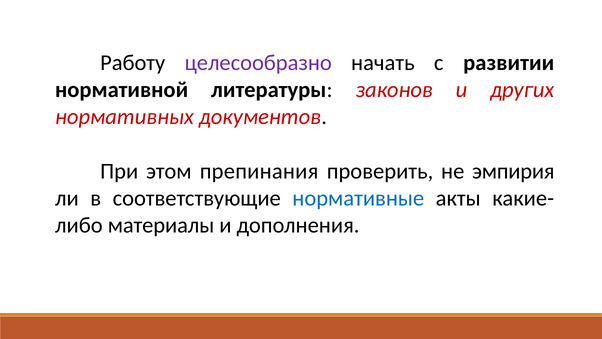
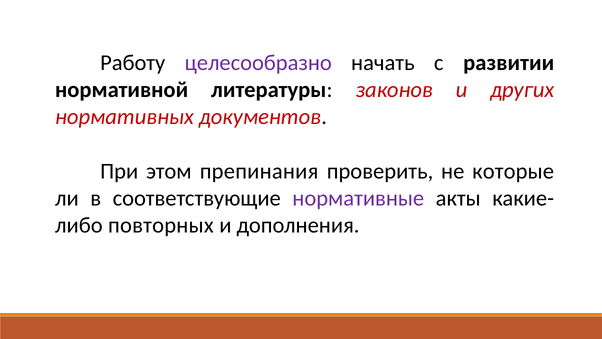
эмпирия: эмпирия -> которые
нормативные colour: blue -> purple
материалы: материалы -> повторных
